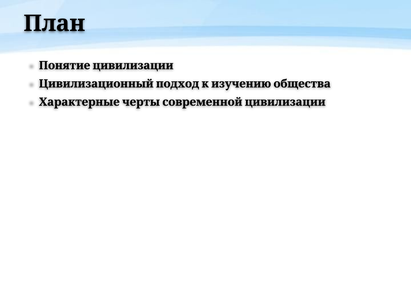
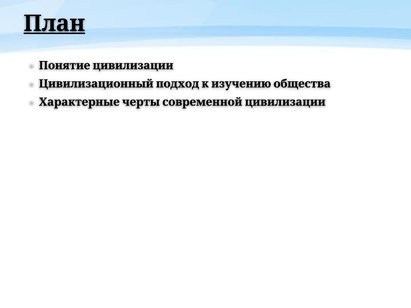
План underline: none -> present
